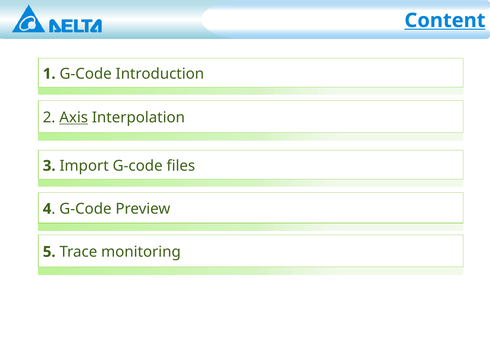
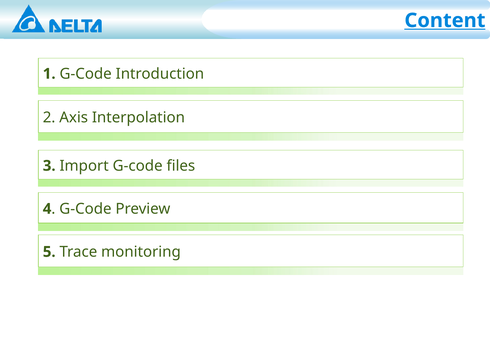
Axis underline: present -> none
